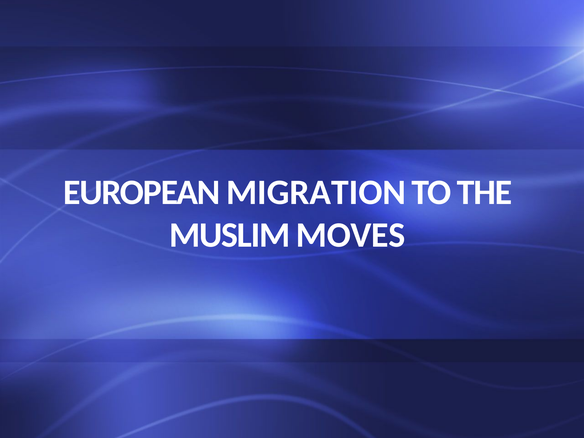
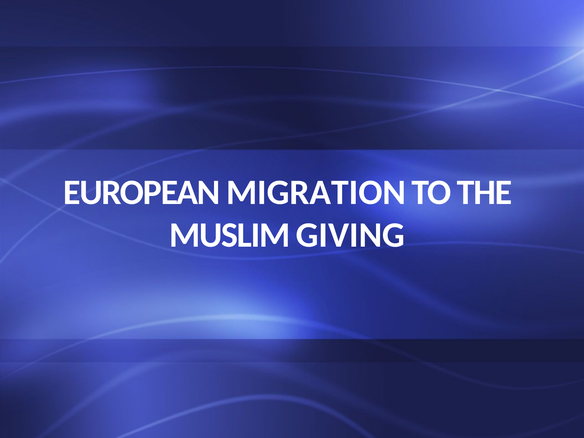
MOVES: MOVES -> GIVING
